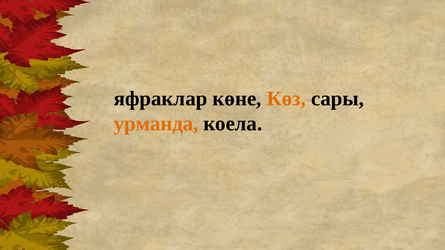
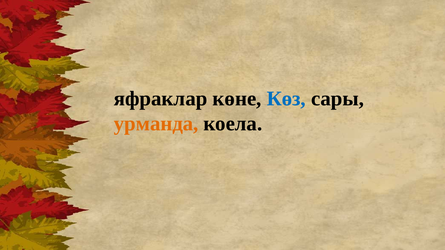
Көз colour: orange -> blue
